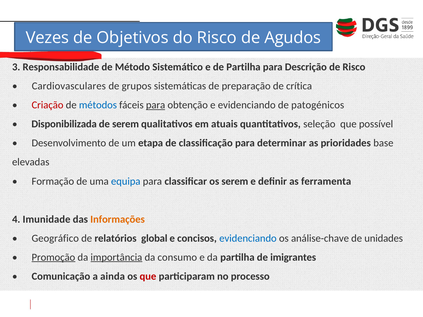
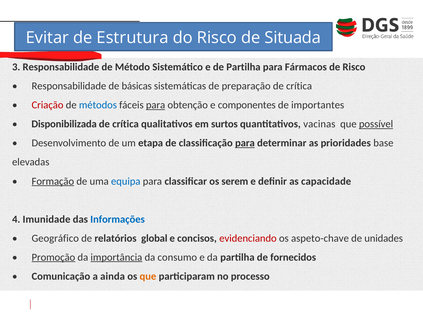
Vezes: Vezes -> Evitar
Objetivos: Objetivos -> Estrutura
Agudos: Agudos -> Situada
Descrição: Descrição -> Fármacos
Cardiovasculares at (69, 86): Cardiovasculares -> Responsabilidade
grupos: grupos -> básicas
e evidenciando: evidenciando -> componentes
patogénicos: patogénicos -> importantes
serem at (126, 124): serem -> crítica
atuais: atuais -> surtos
seleção: seleção -> vacinas
possível underline: none -> present
para at (245, 143) underline: none -> present
Formação underline: none -> present
ferramenta: ferramenta -> capacidade
Informações colour: orange -> blue
evidenciando at (248, 238) colour: blue -> red
análise-chave: análise-chave -> aspeto-chave
imigrantes: imigrantes -> fornecidos
que at (148, 277) colour: red -> orange
